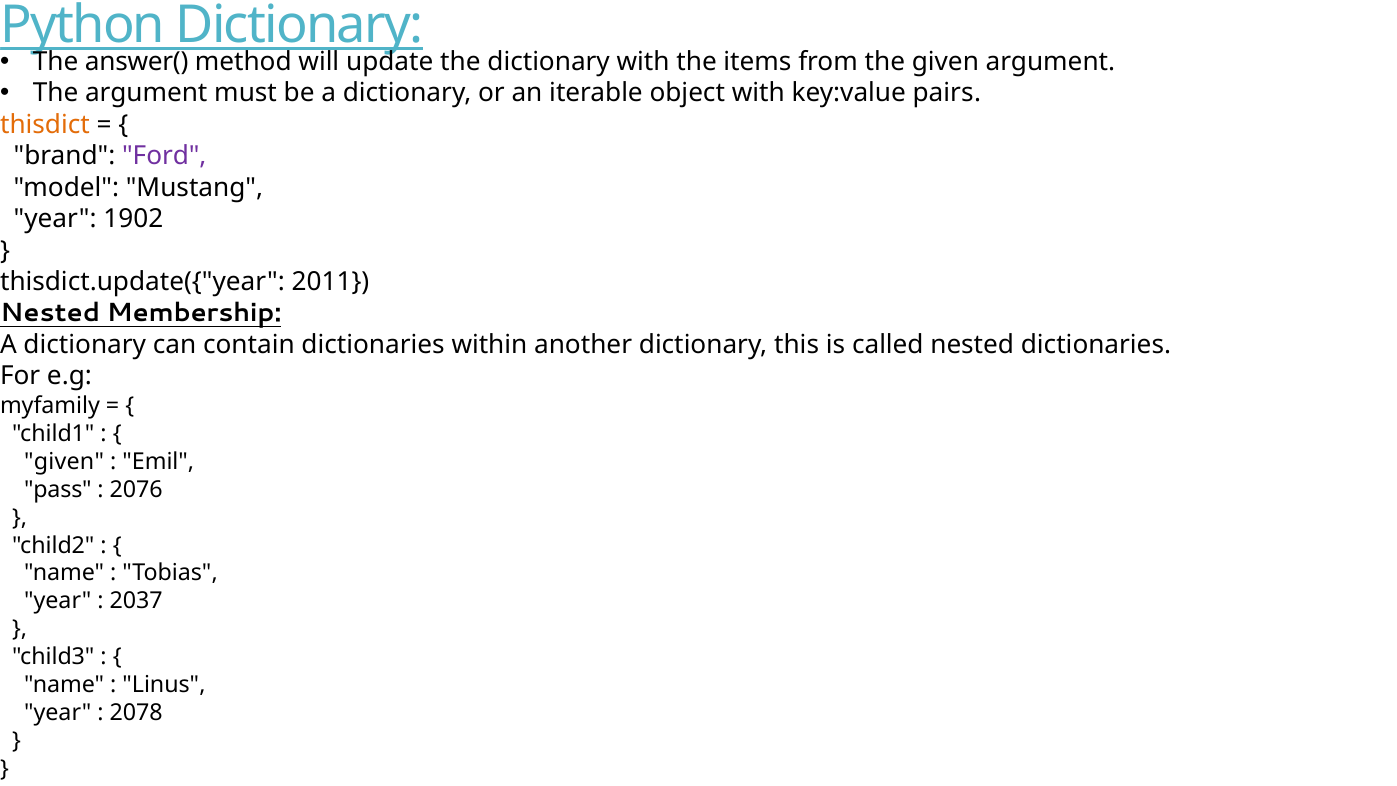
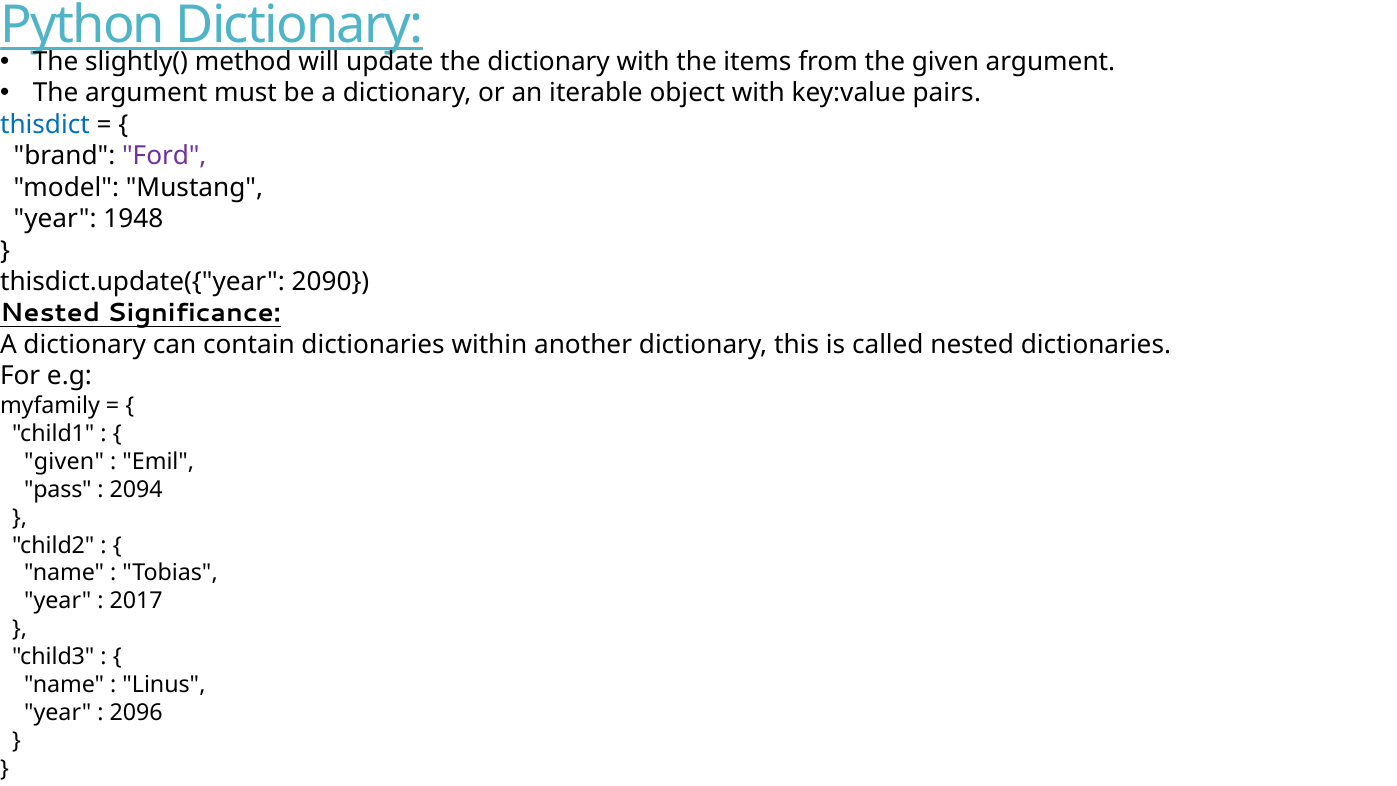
answer(: answer( -> slightly(
thisdict colour: orange -> blue
1902: 1902 -> 1948
2011: 2011 -> 2090
Membership: Membership -> Significance
2076: 2076 -> 2094
2037: 2037 -> 2017
2078: 2078 -> 2096
